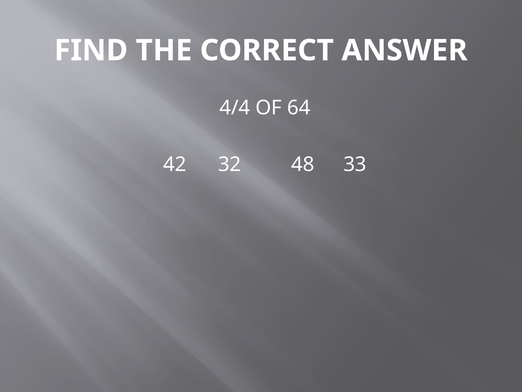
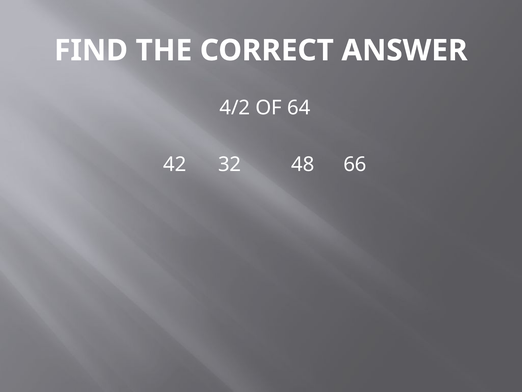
4/4: 4/4 -> 4/2
33: 33 -> 66
